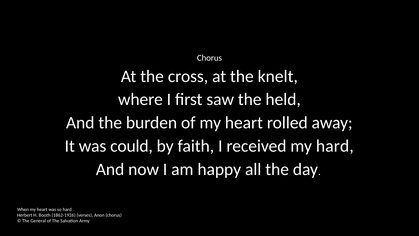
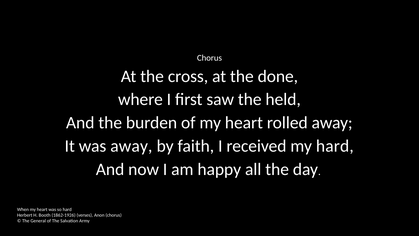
knelt: knelt -> done
was could: could -> away
